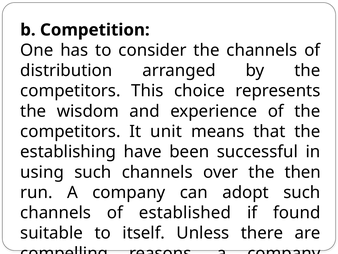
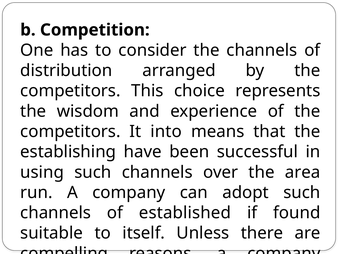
unit: unit -> into
then: then -> area
